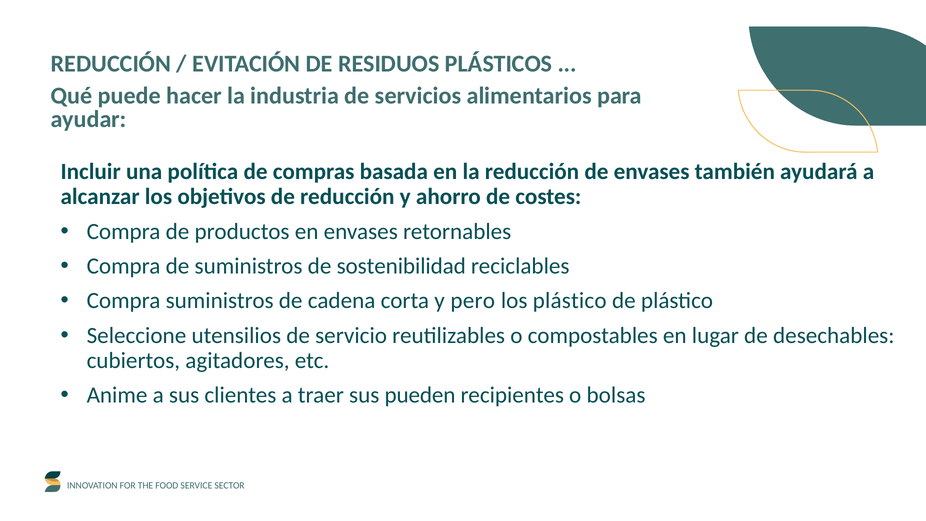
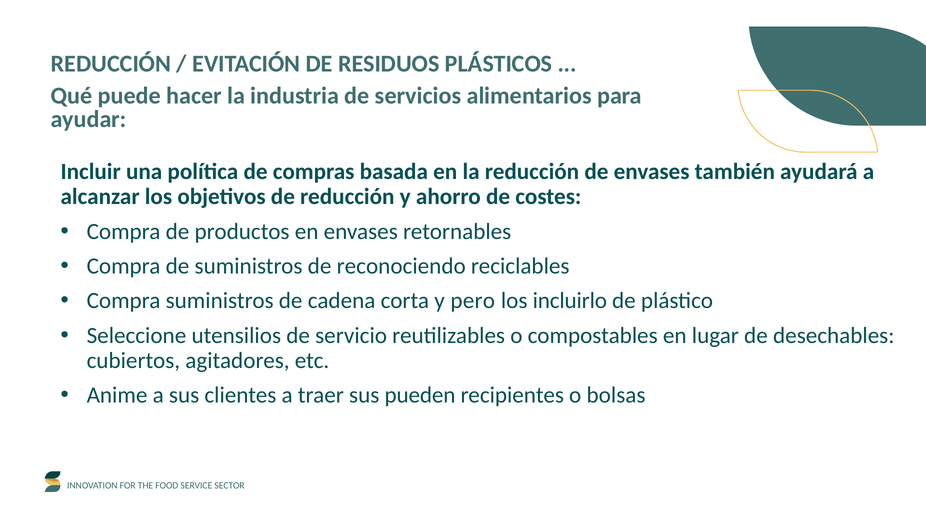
sostenibilidad: sostenibilidad -> reconociendo
los plástico: plástico -> incluirlo
